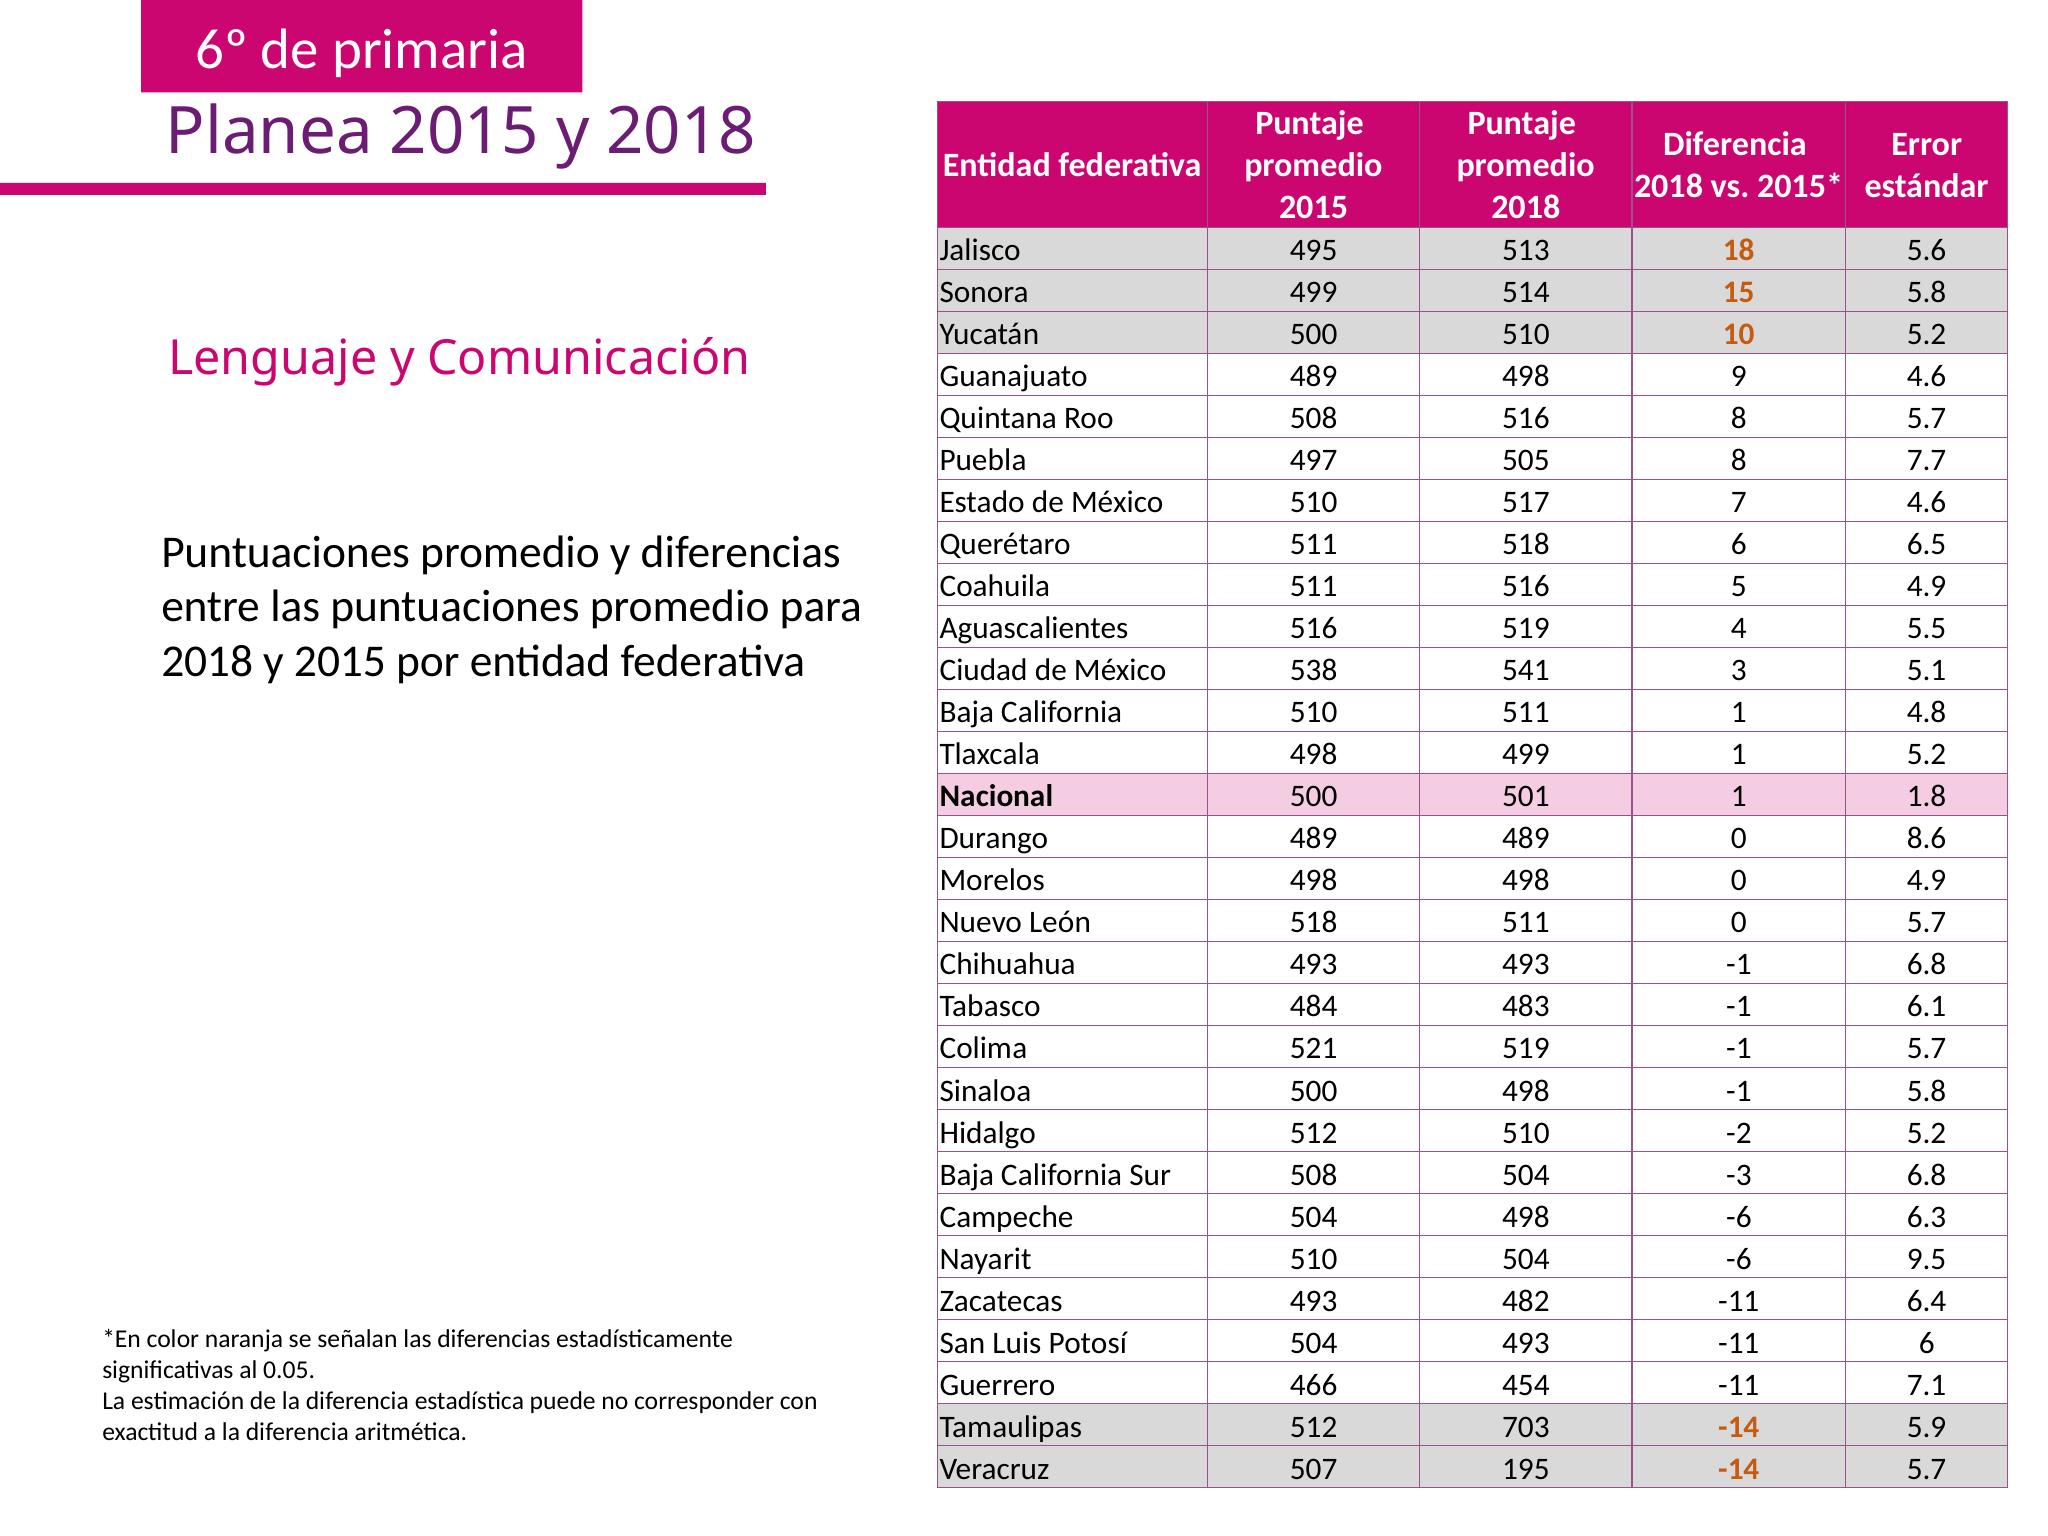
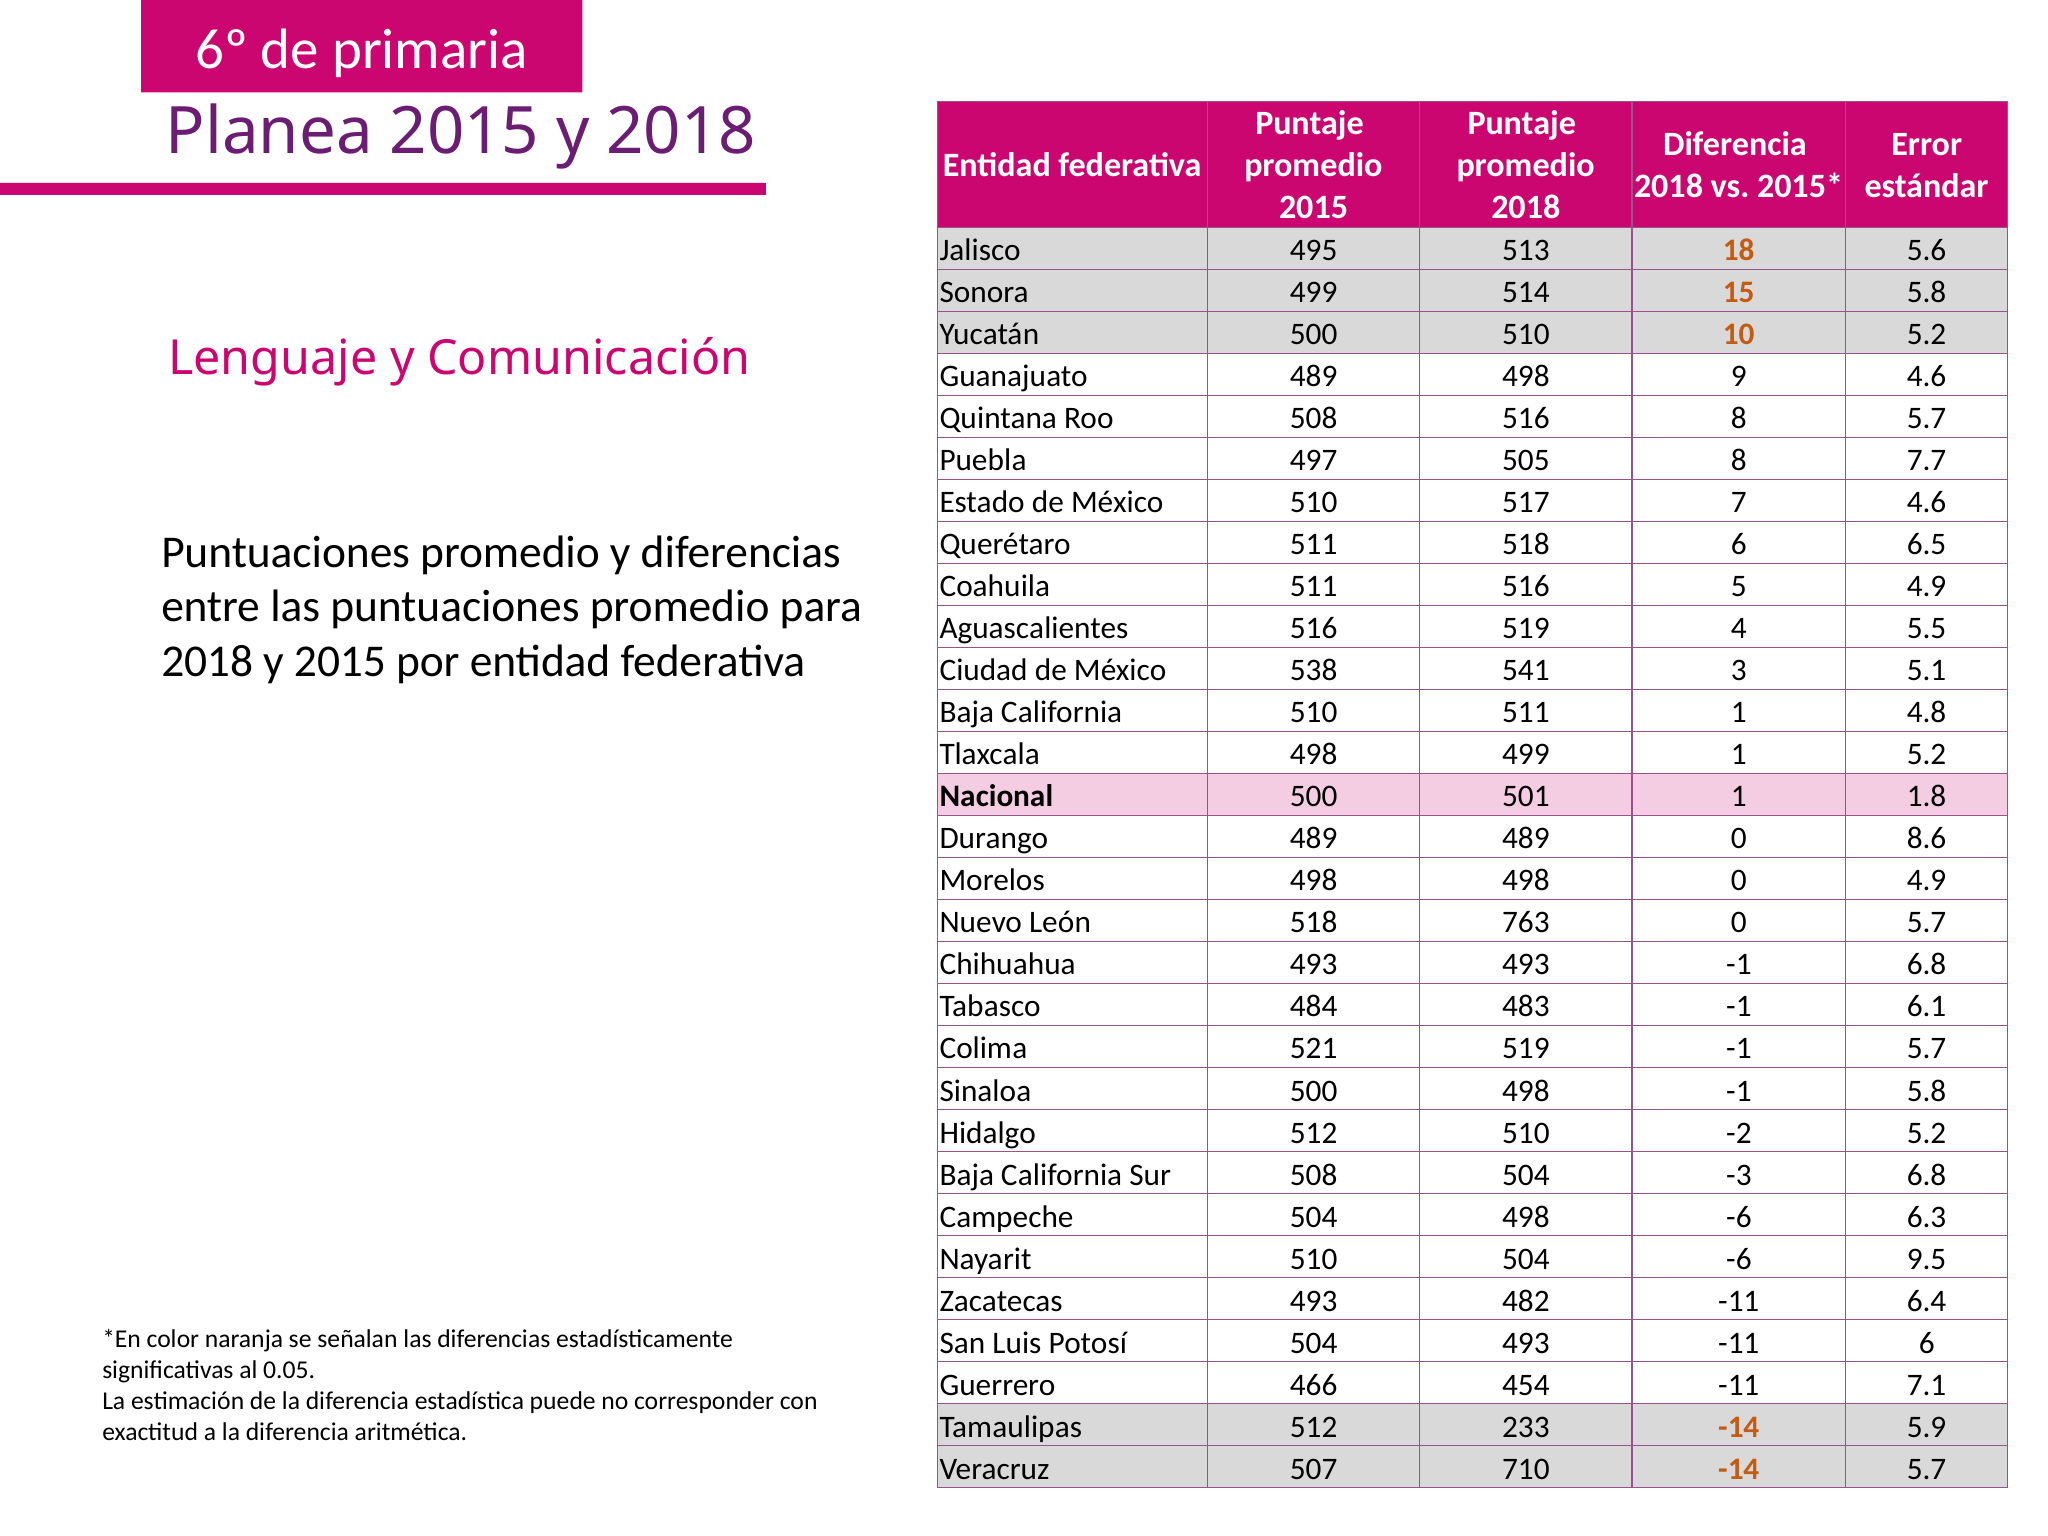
518 511: 511 -> 763
703: 703 -> 233
195: 195 -> 710
